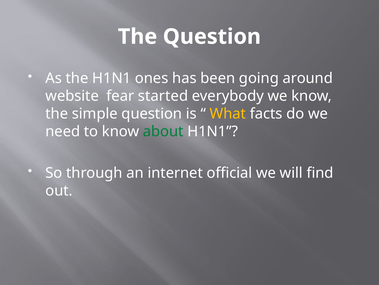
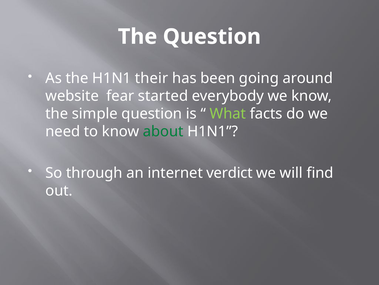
ones: ones -> their
What colour: yellow -> light green
official: official -> verdict
